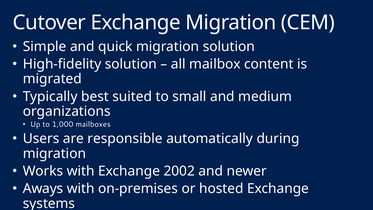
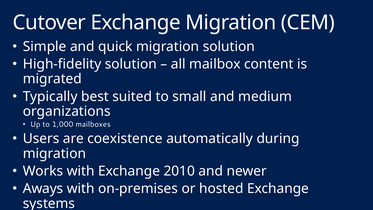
responsible: responsible -> coexistence
2002: 2002 -> 2010
